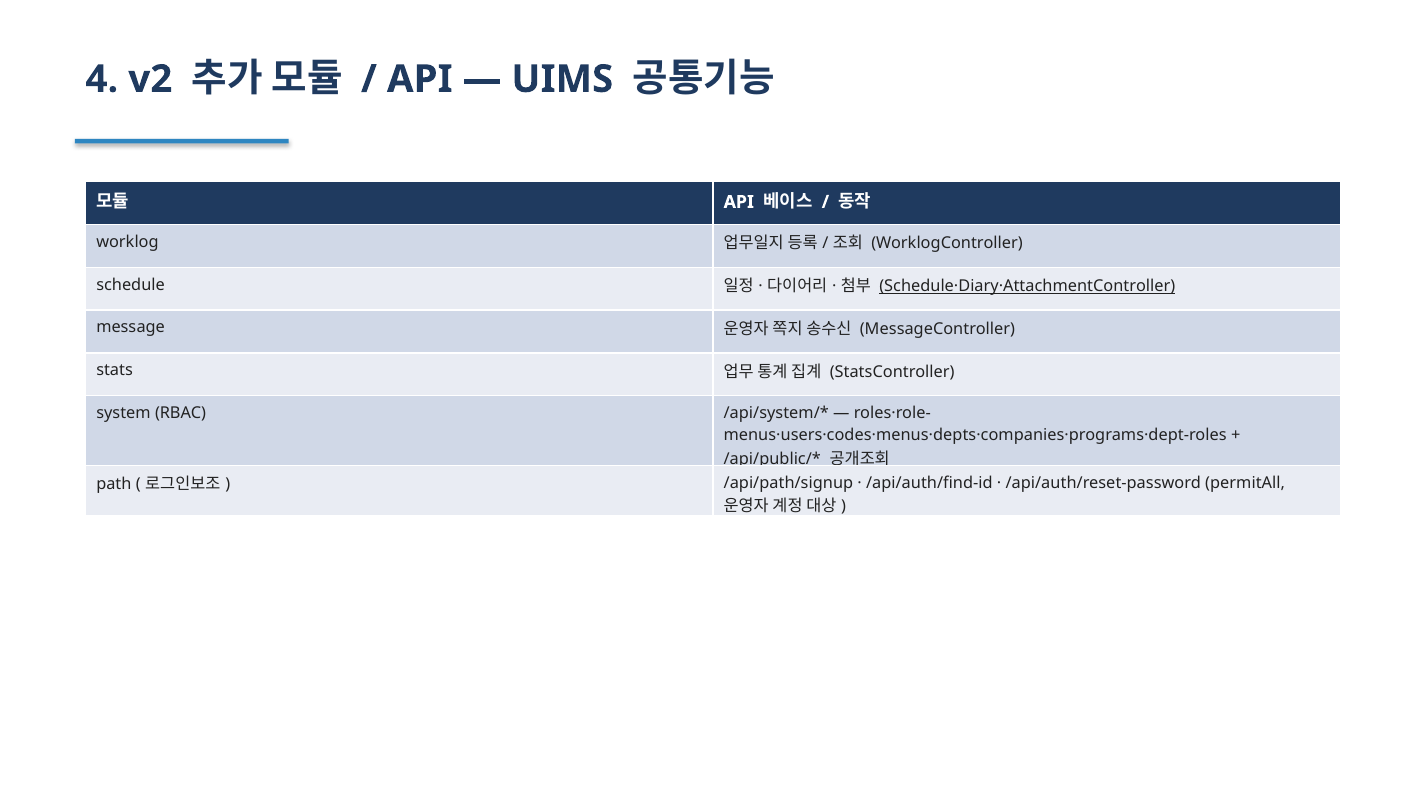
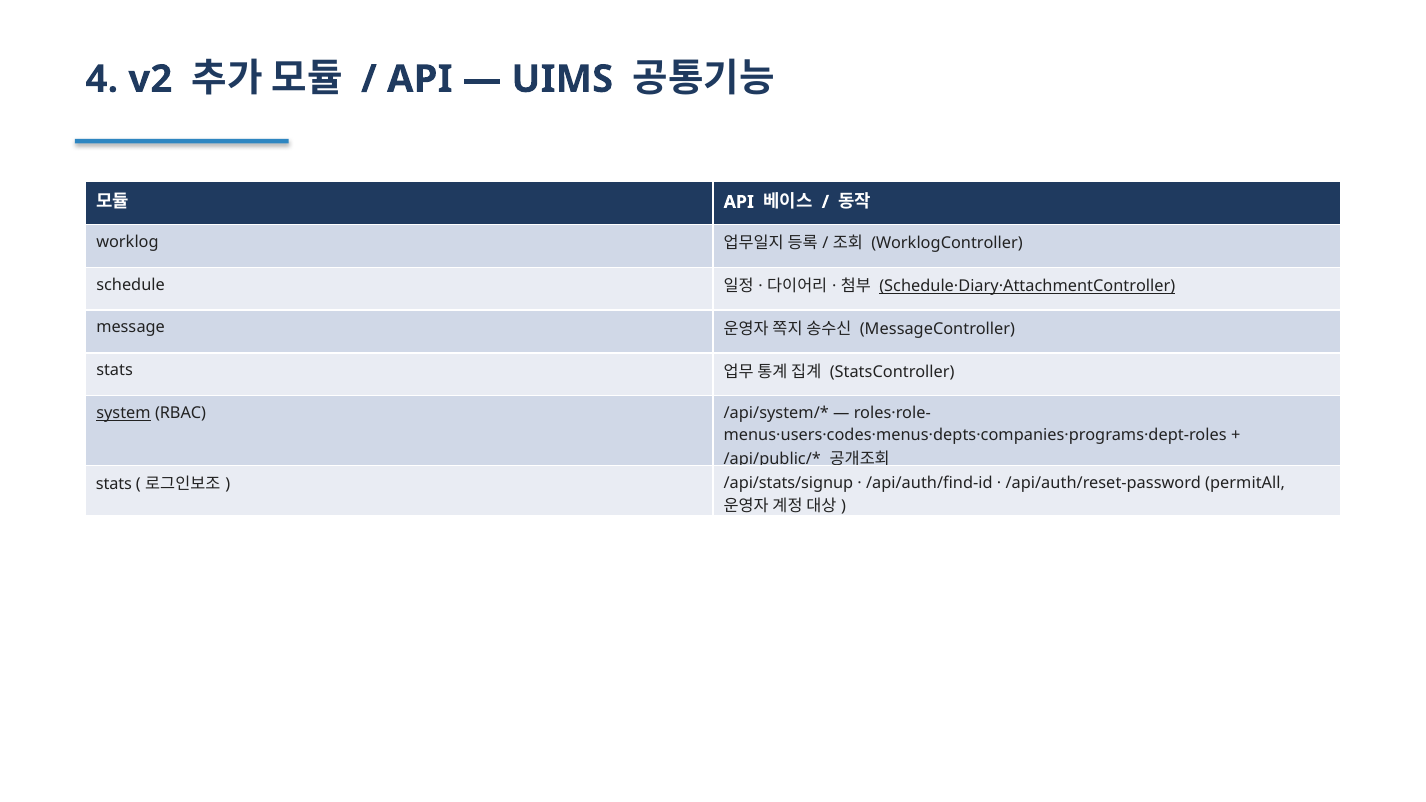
system underline: none -> present
path at (114, 484): path -> stats
/api/path/signup: /api/path/signup -> /api/stats/signup
